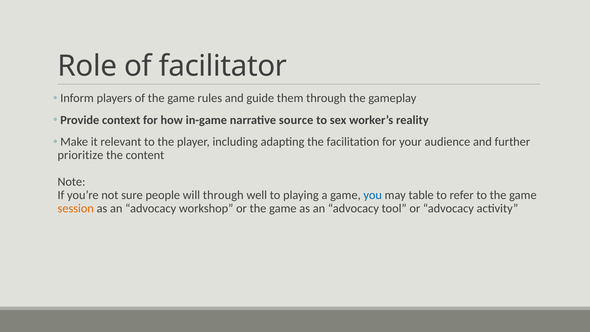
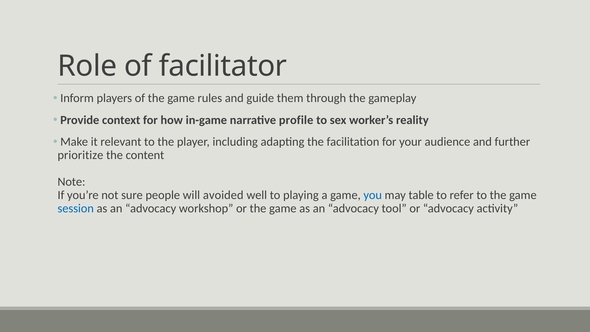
source: source -> profile
will through: through -> avoided
session colour: orange -> blue
